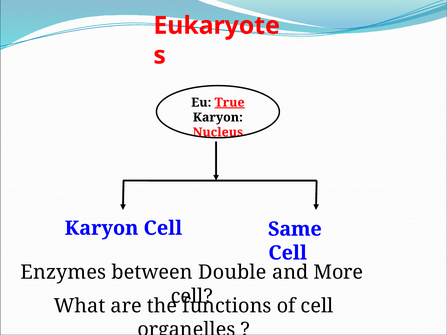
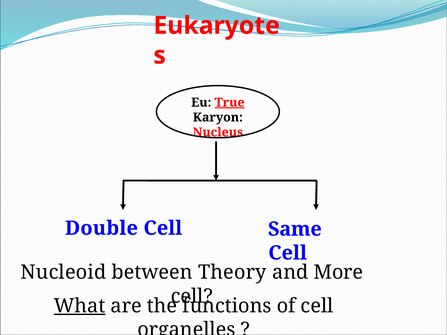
Karyon at (102, 228): Karyon -> Double
Enzymes: Enzymes -> Nucleoid
Double: Double -> Theory
What underline: none -> present
